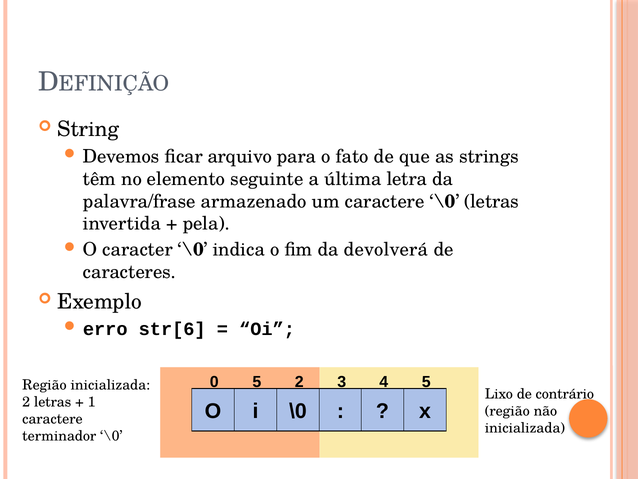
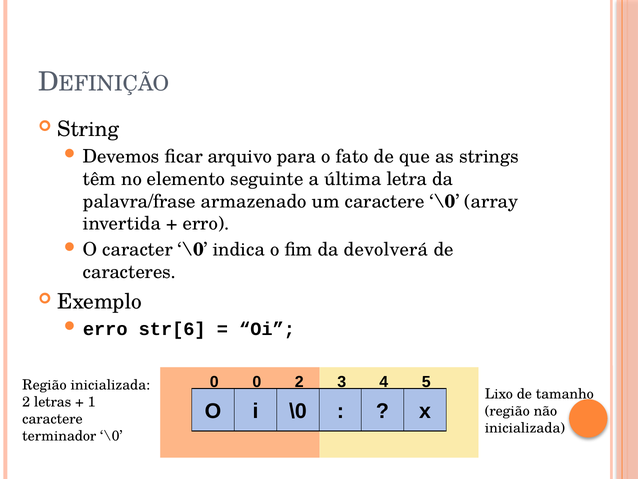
\0 letras: letras -> array
pela at (206, 224): pela -> erro
0 5: 5 -> 0
contrário: contrário -> tamanho
